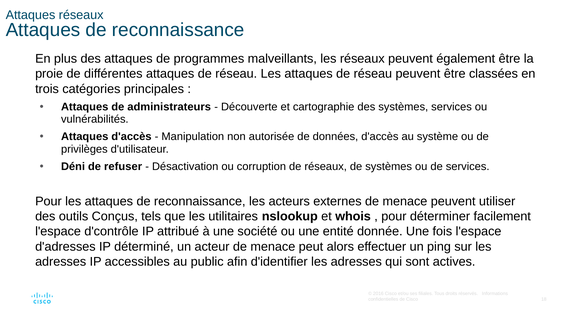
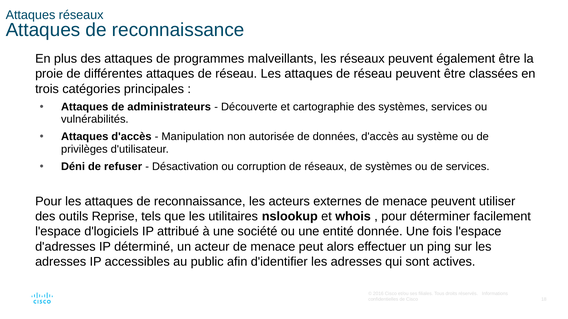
Conçus: Conçus -> Reprise
d'contrôle: d'contrôle -> d'logiciels
